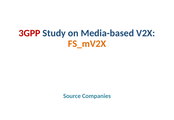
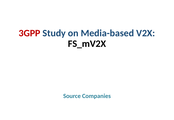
FS_mV2X colour: orange -> black
